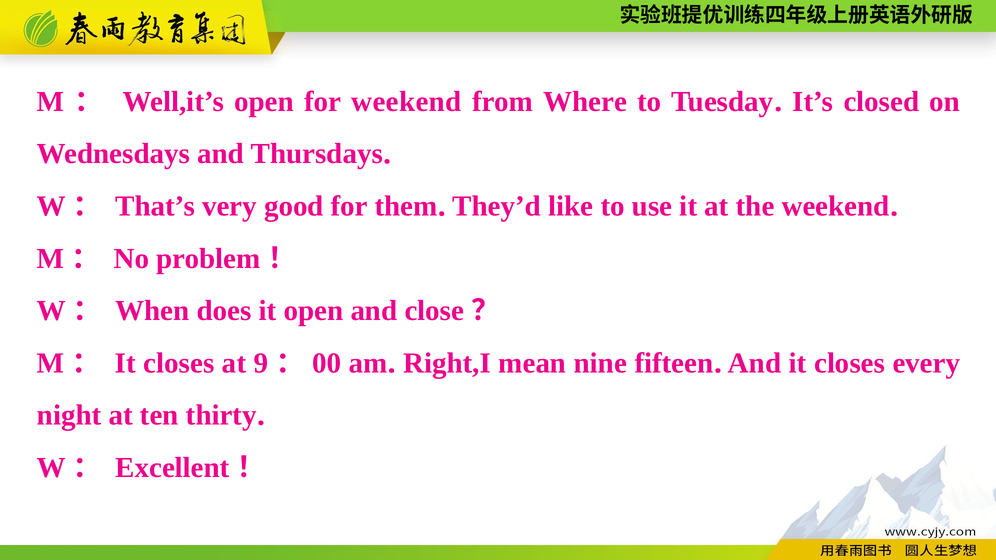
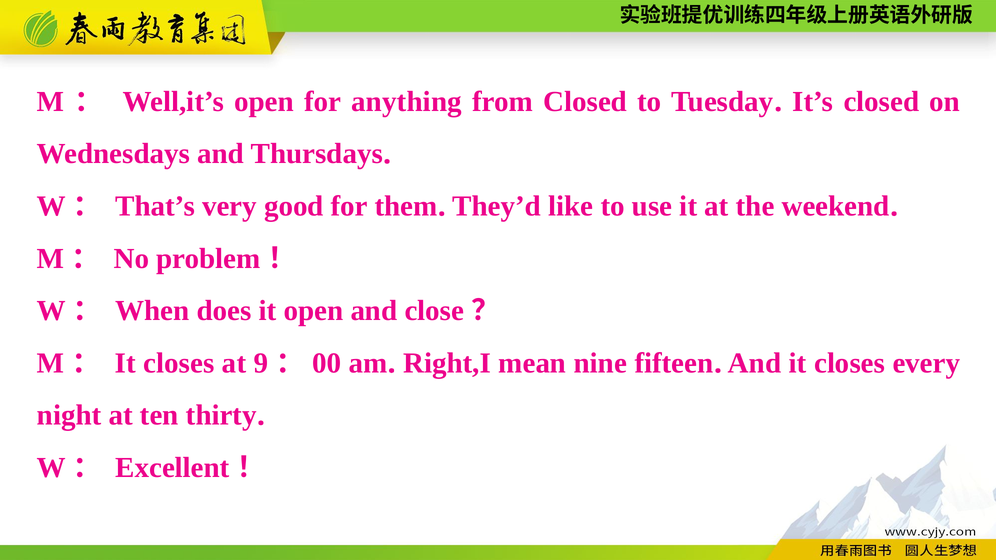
for weekend: weekend -> anything
from Where: Where -> Closed
